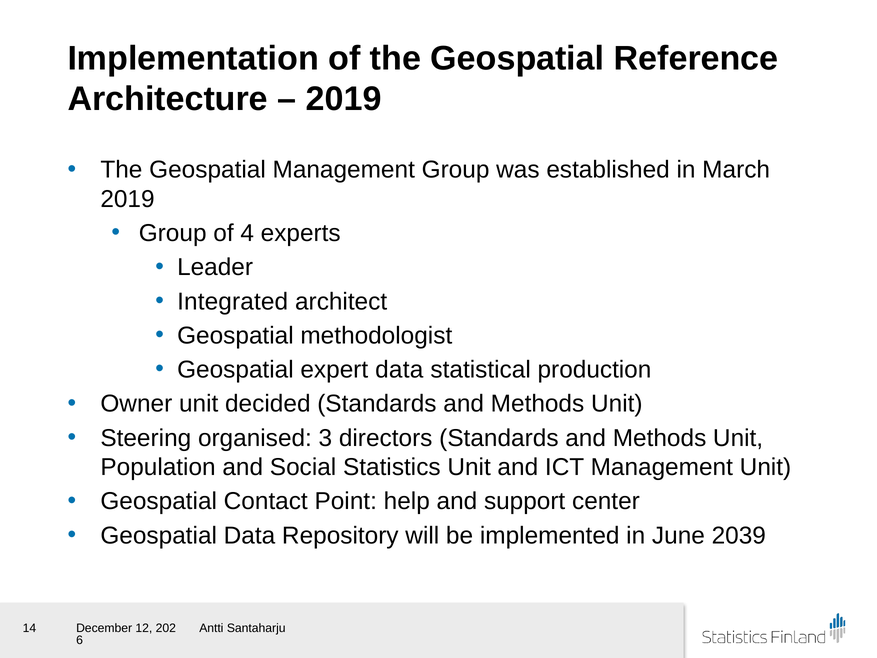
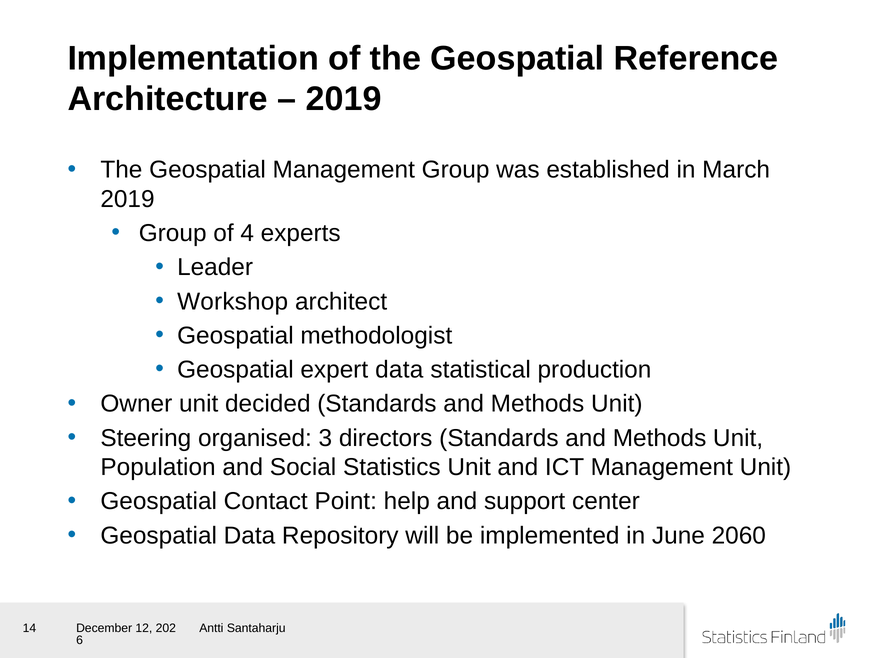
Integrated: Integrated -> Workshop
2039: 2039 -> 2060
